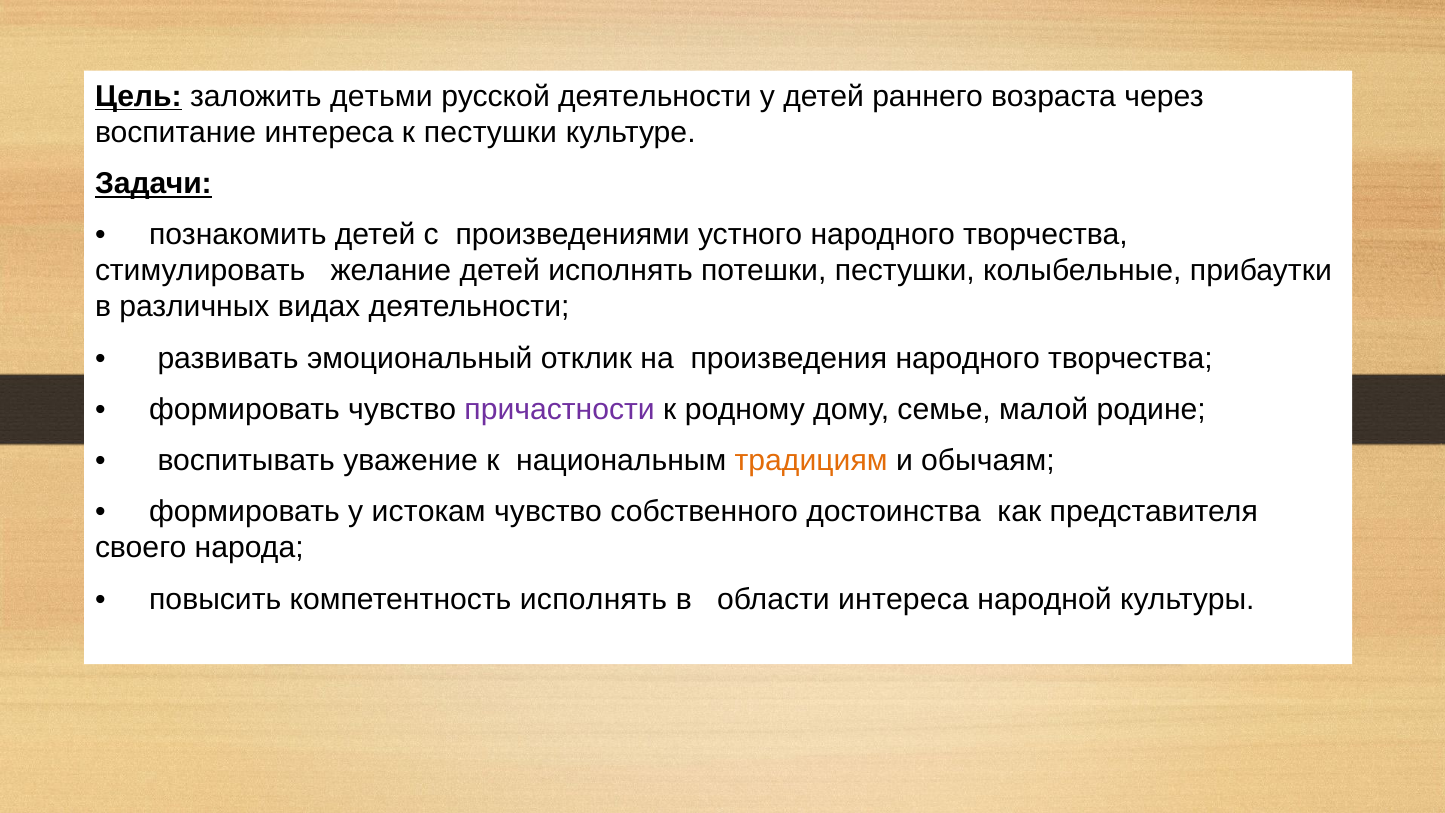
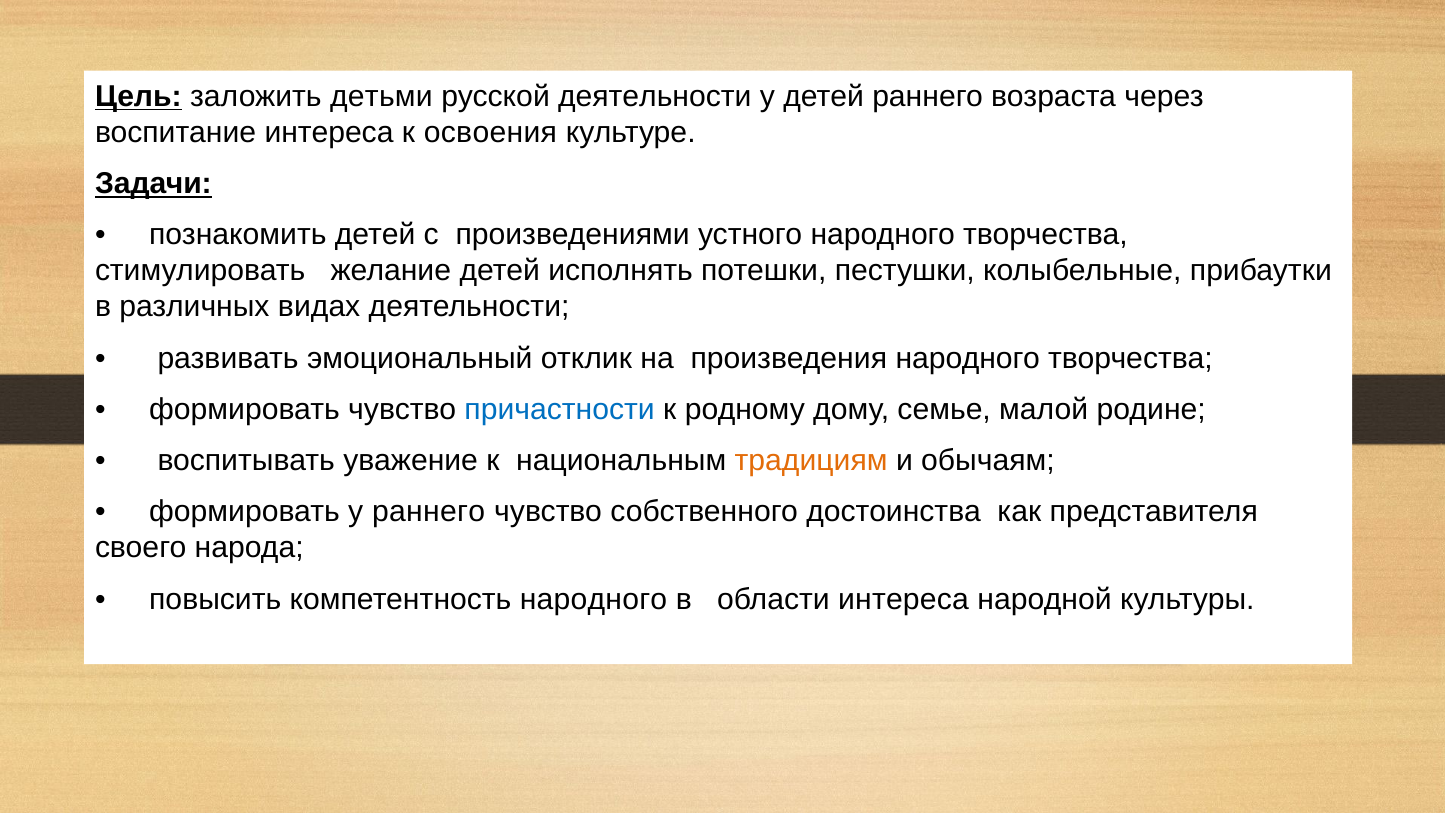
к пестушки: пестушки -> освоения
причастности colour: purple -> blue
у истокам: истокам -> раннего
компетентность исполнять: исполнять -> народного
